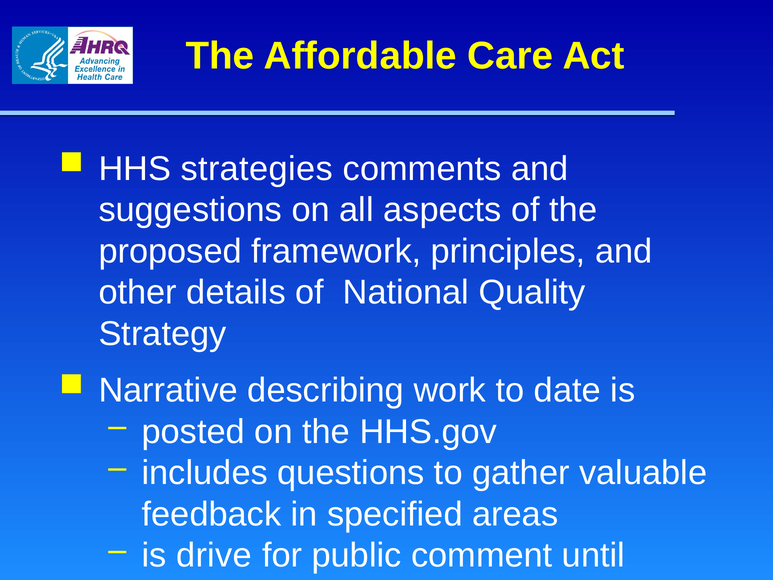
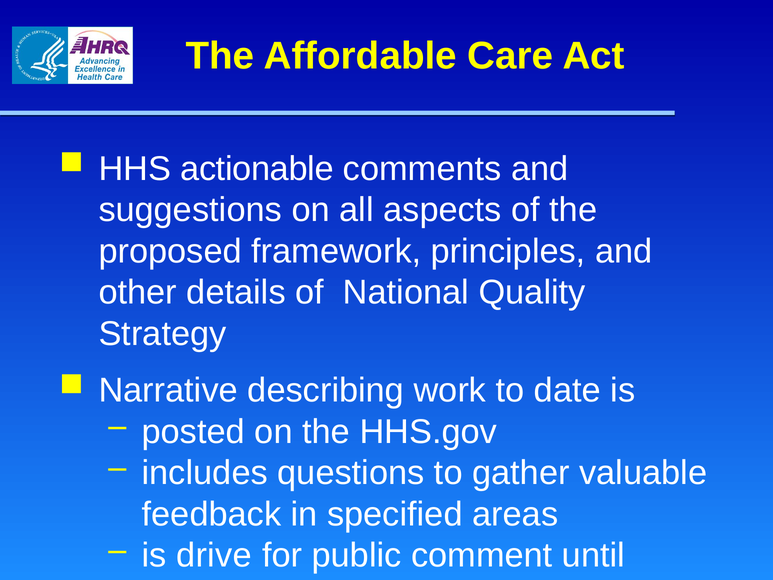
strategies: strategies -> actionable
